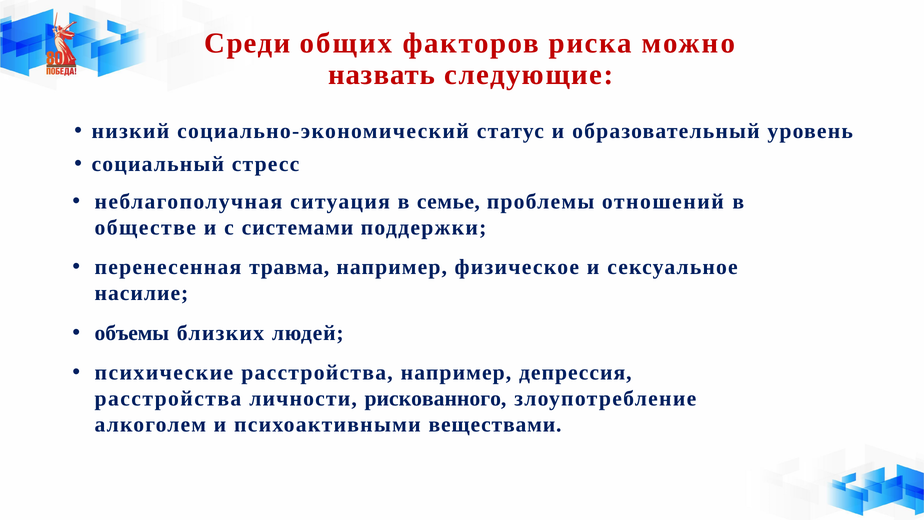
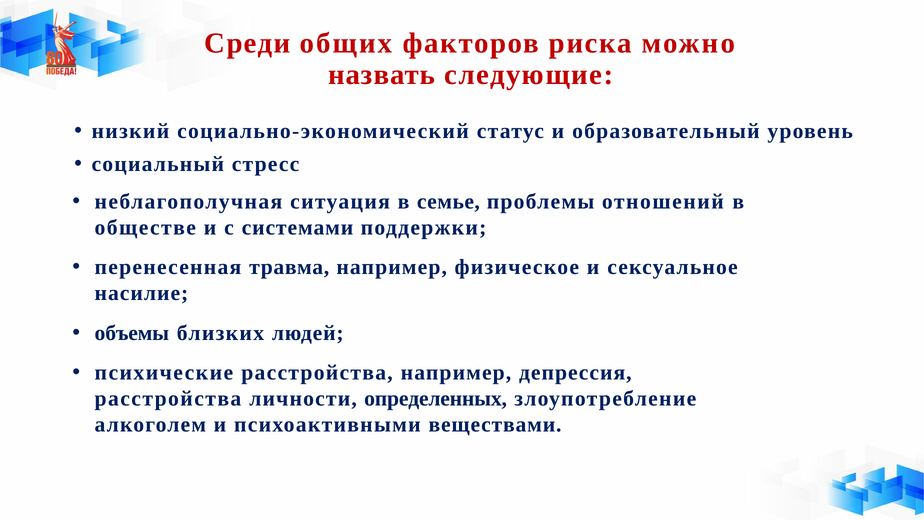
рискованного: рискованного -> определенных
